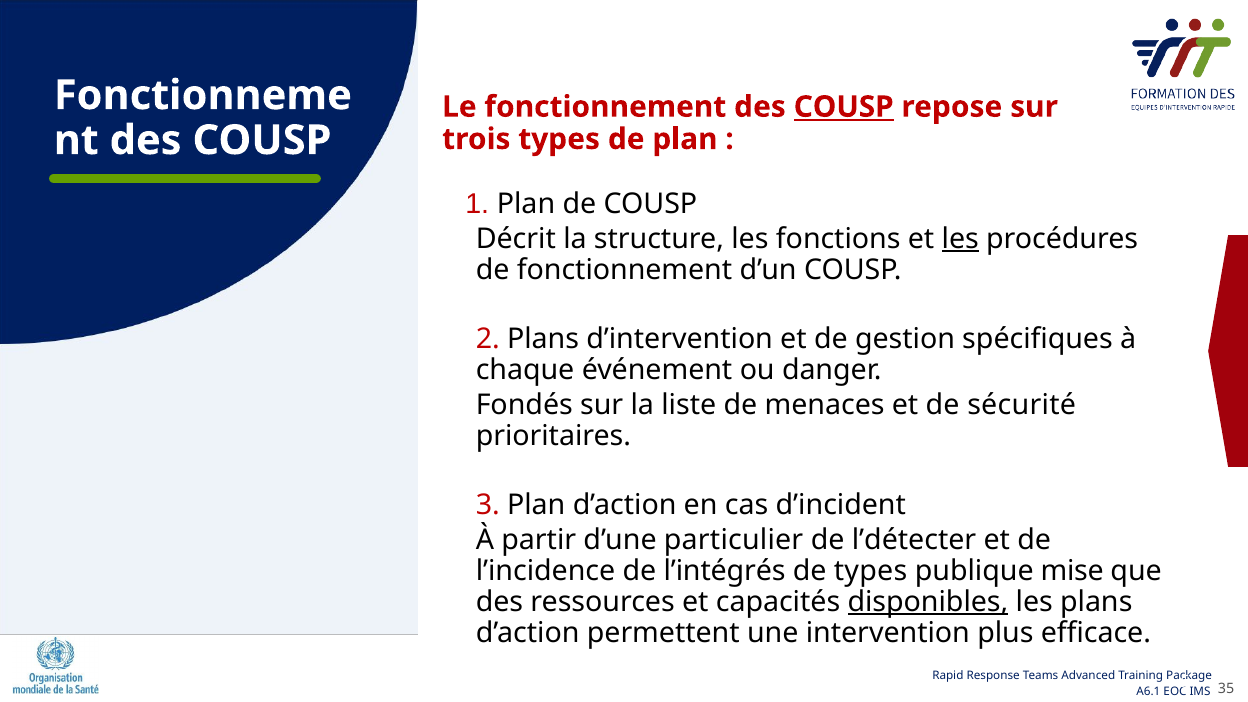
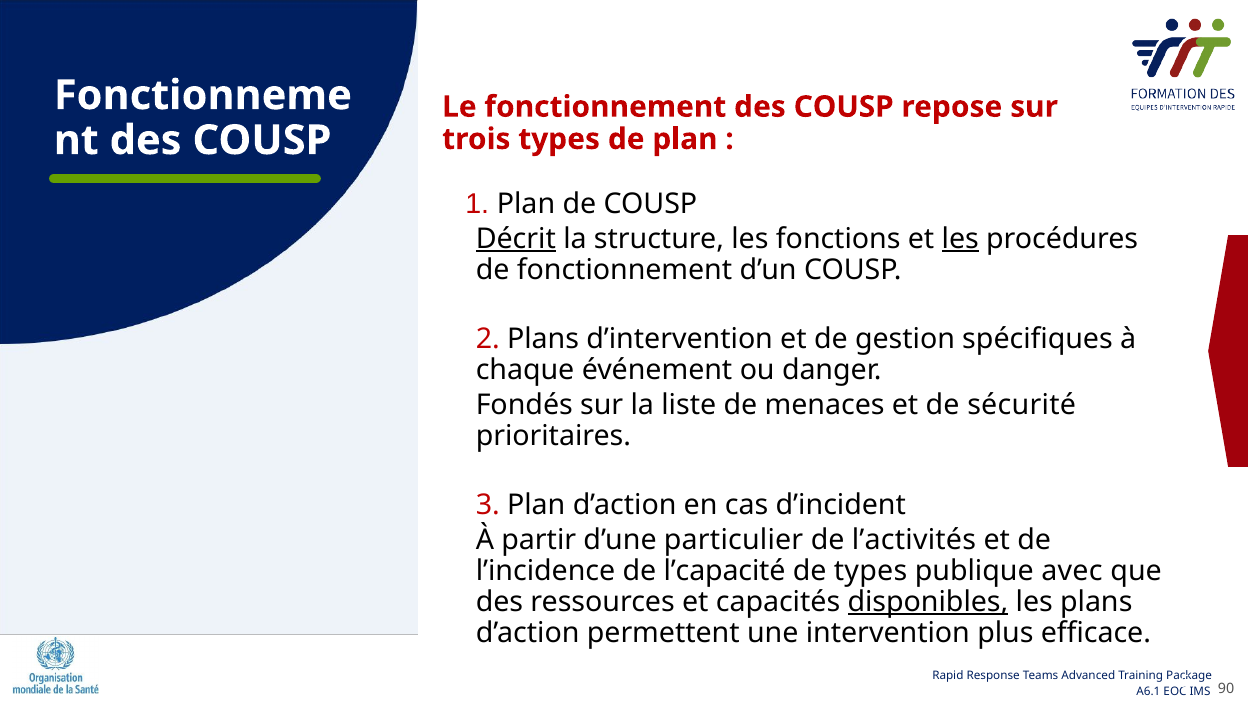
COUSP at (844, 107) underline: present -> none
Décrit underline: none -> present
l’détecter: l’détecter -> l’activités
l’intégrés: l’intégrés -> l’capacité
mise: mise -> avec
35: 35 -> 90
